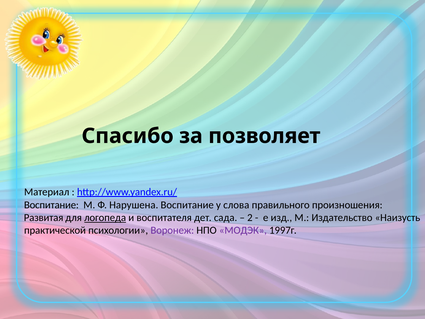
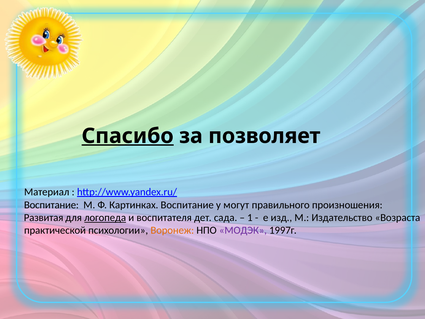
Спасибо underline: none -> present
Нарушена: Нарушена -> Картинках
слова: слова -> могут
2: 2 -> 1
Наизусть: Наизусть -> Возраста
Воронеж colour: purple -> orange
